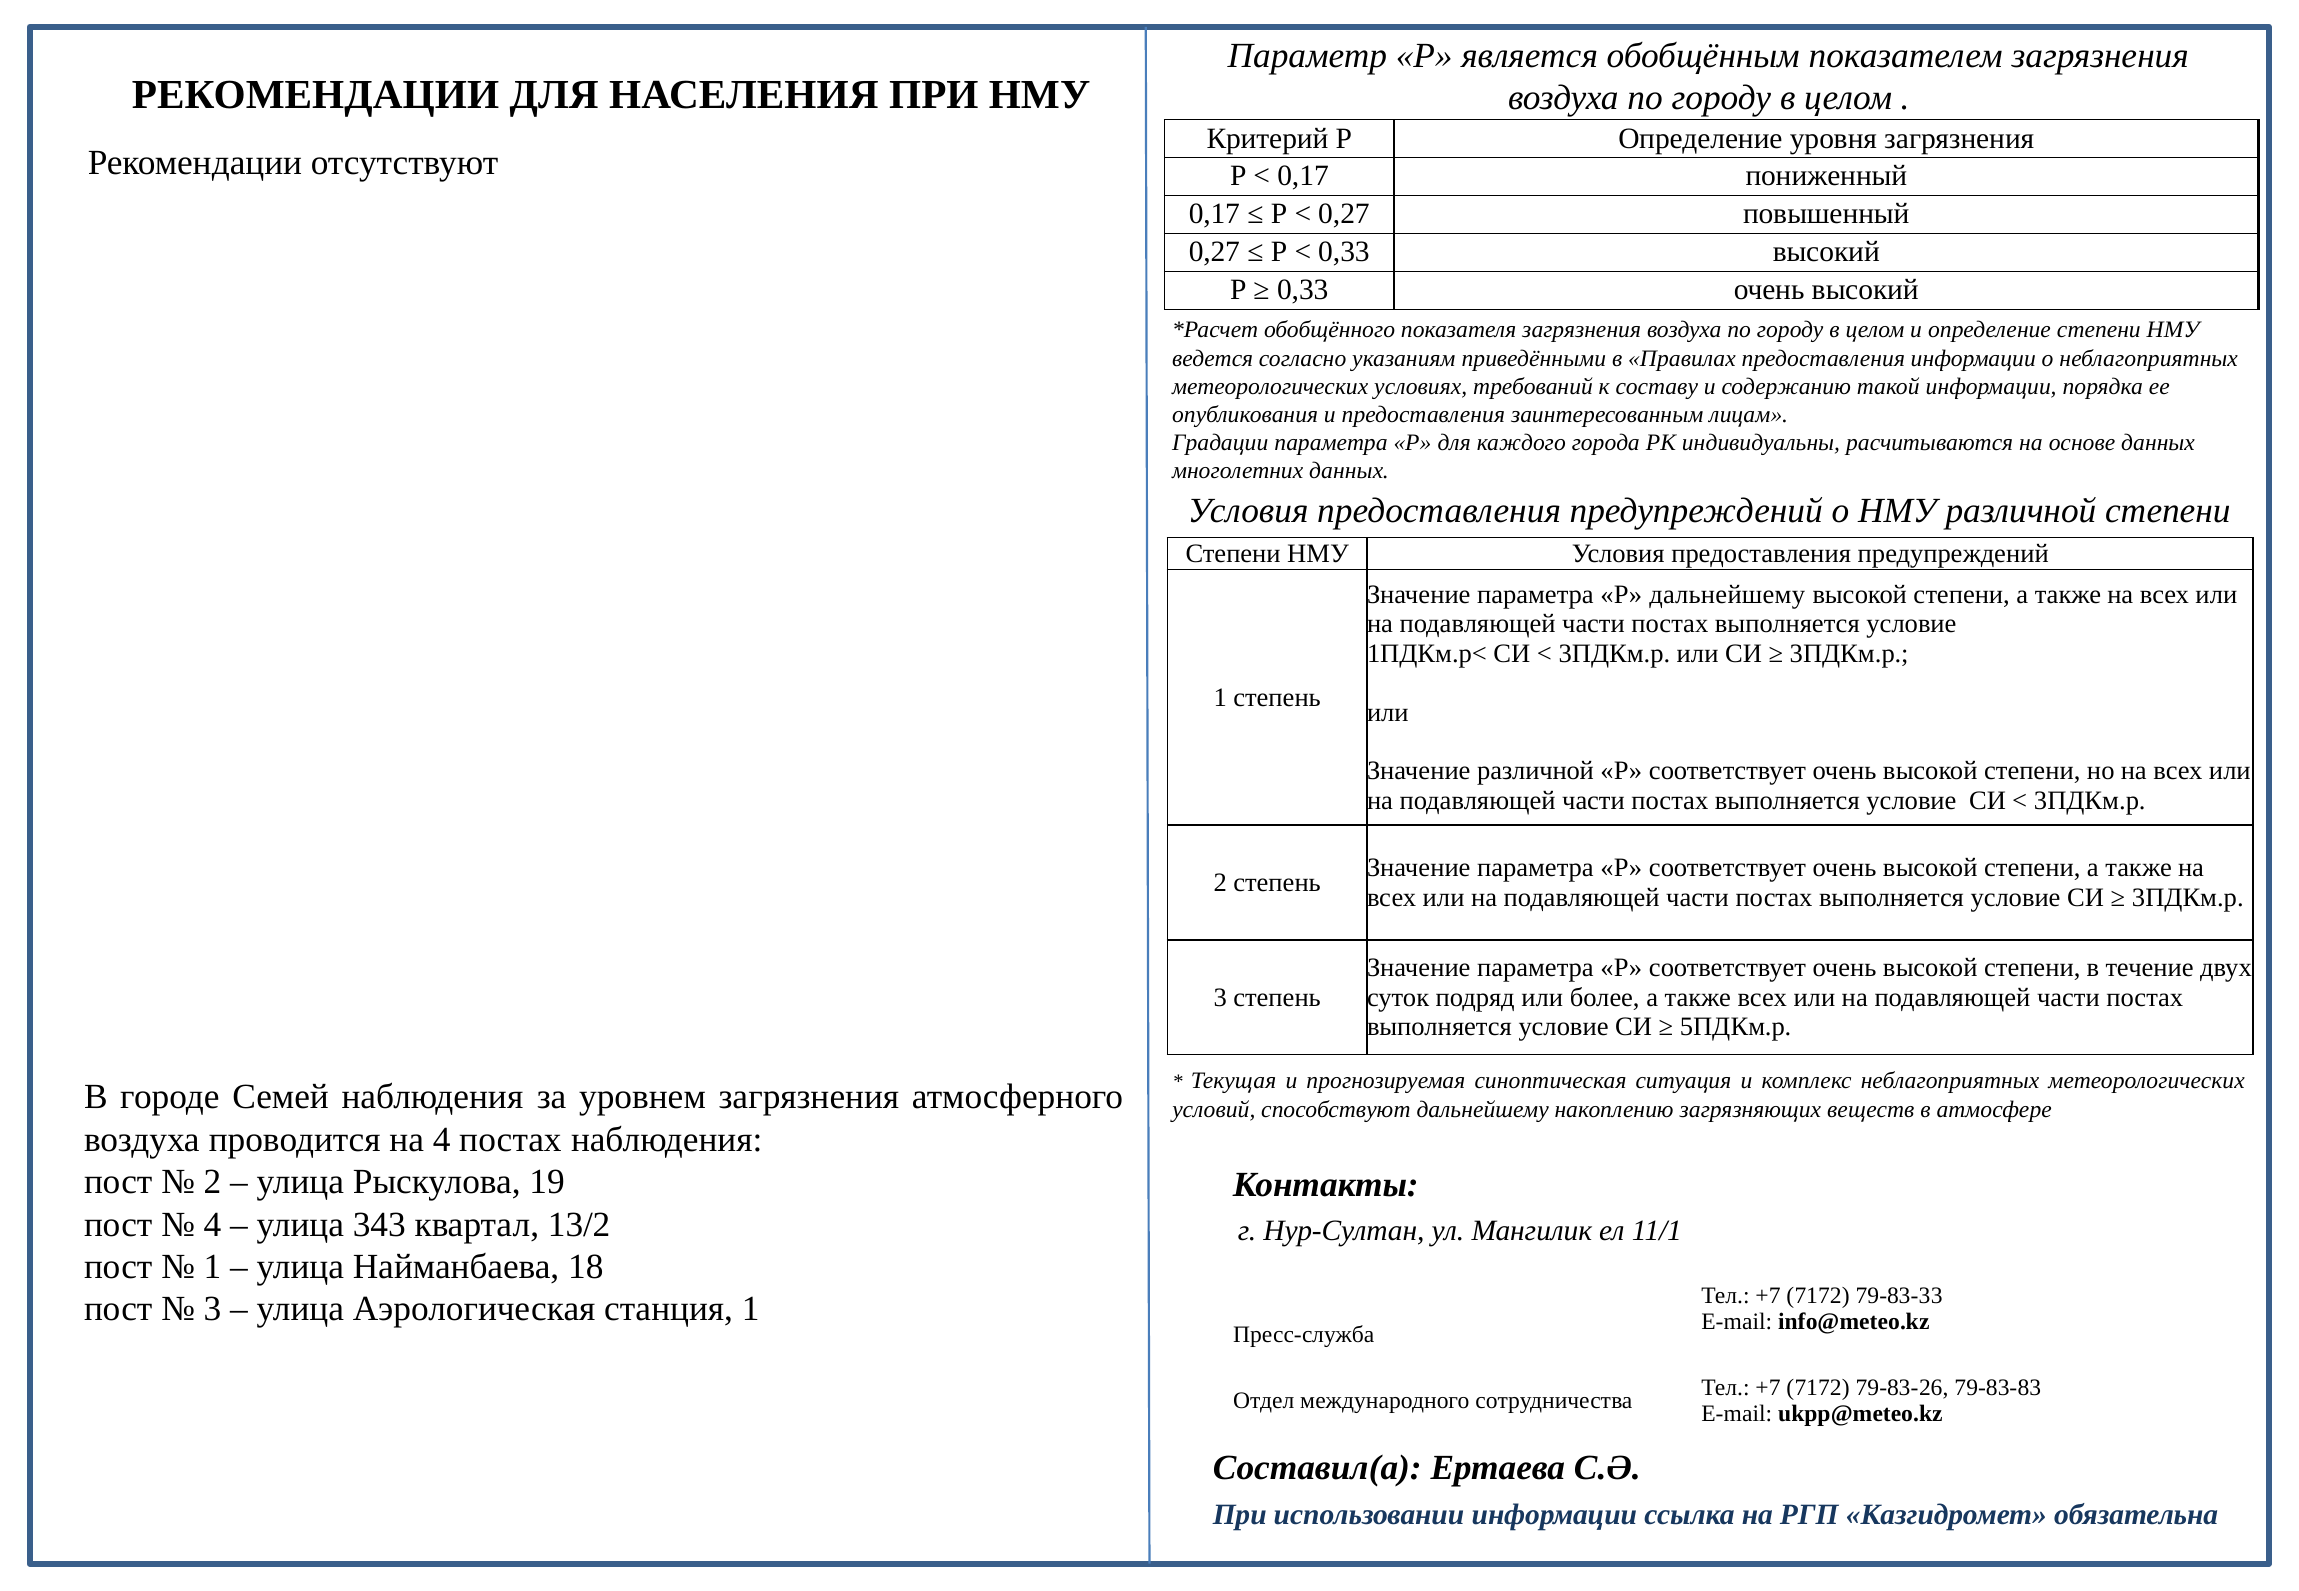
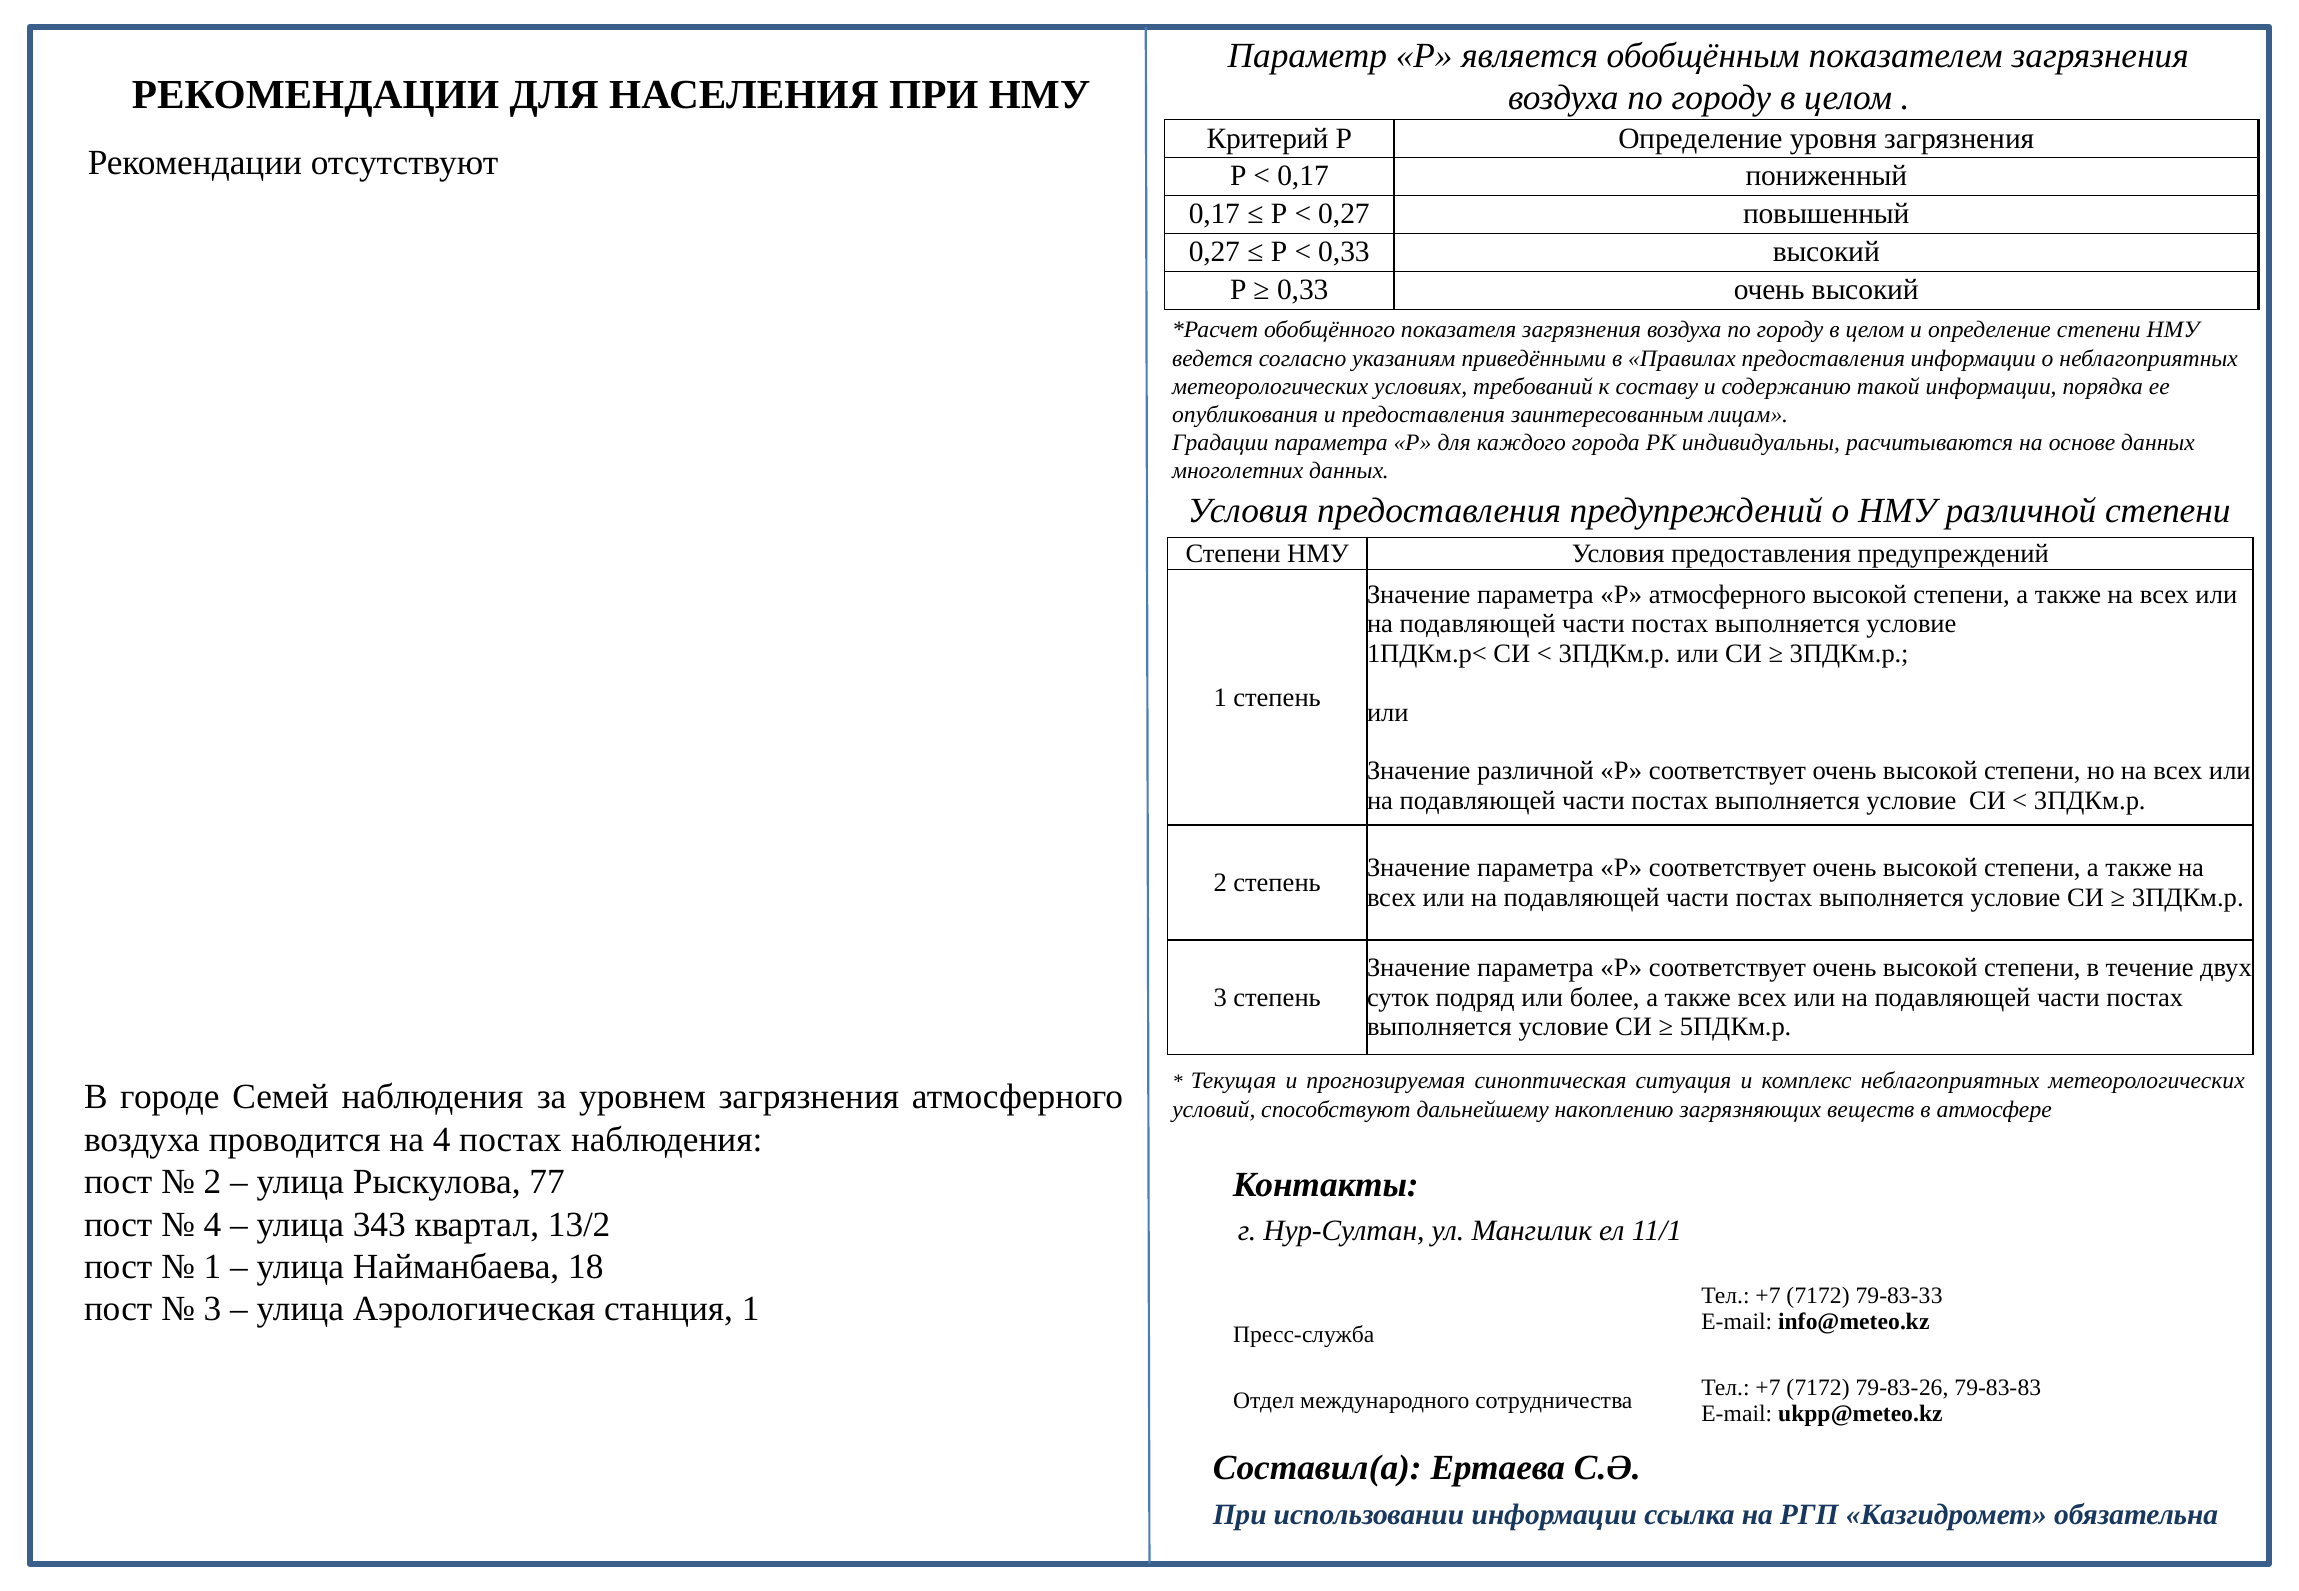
Р дальнейшему: дальнейшему -> атмосферного
19: 19 -> 77
